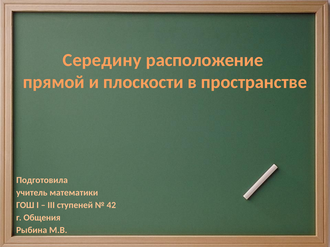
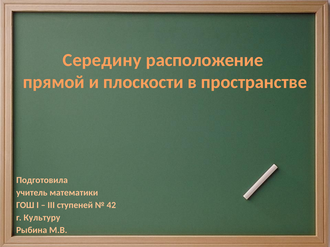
Общения: Общения -> Культуру
